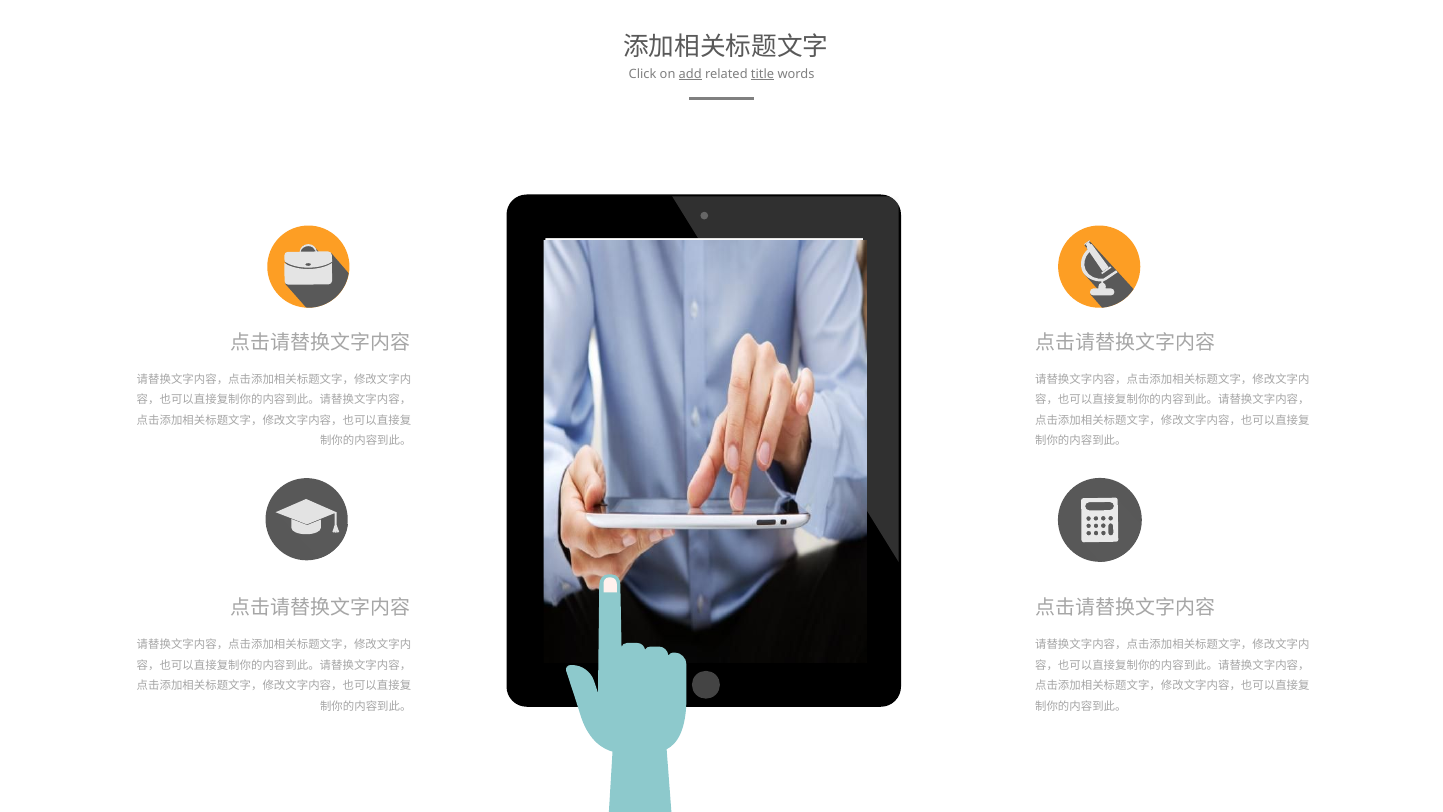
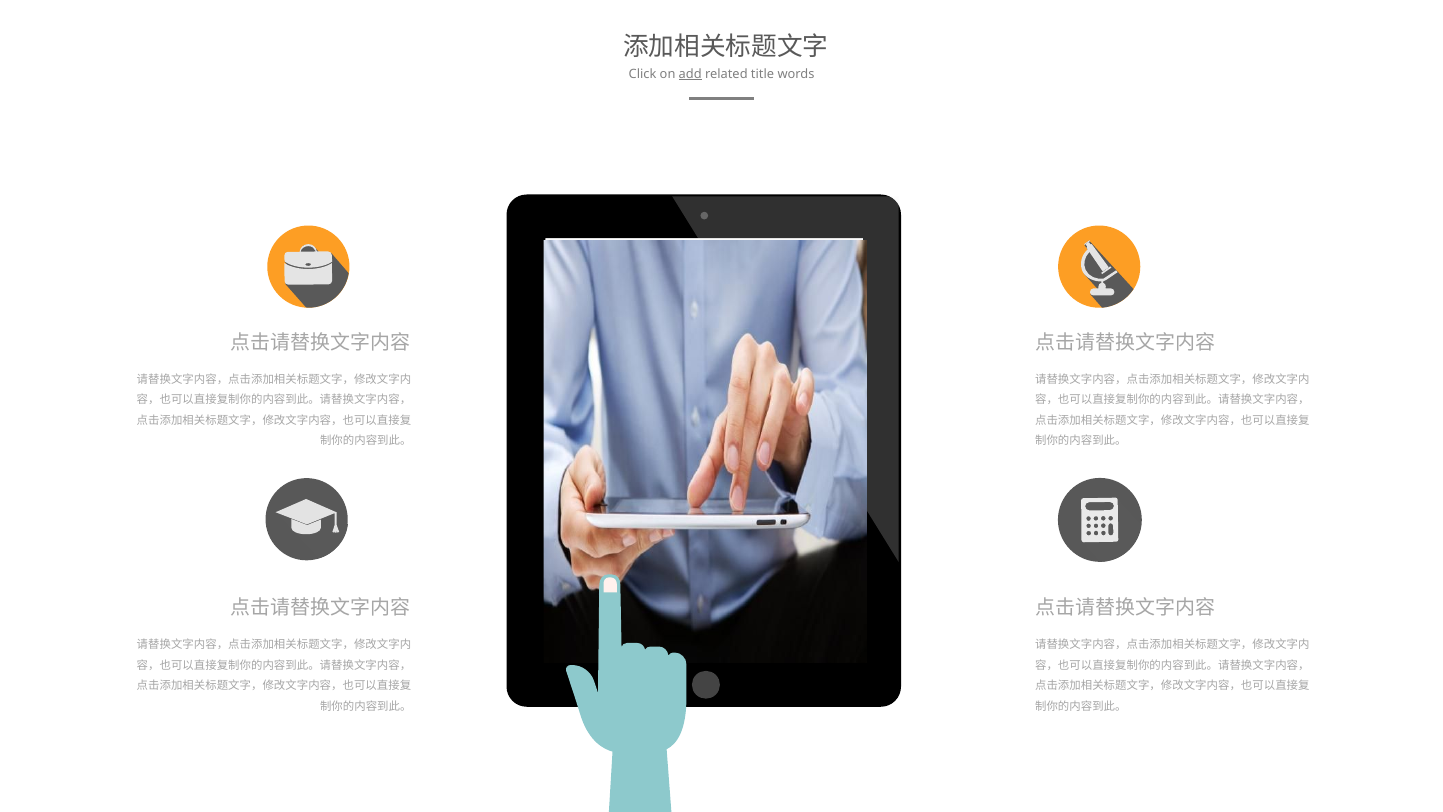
title underline: present -> none
